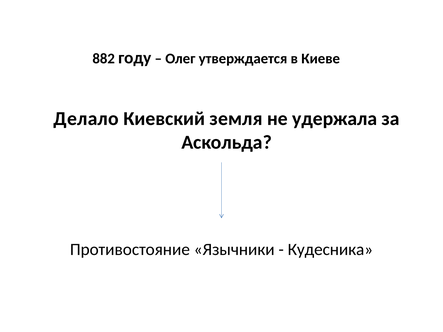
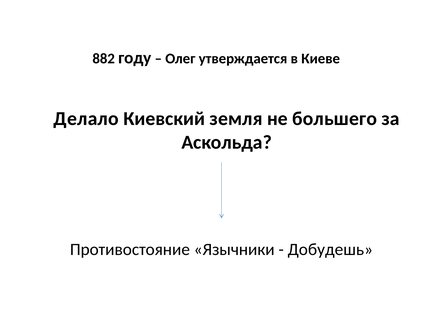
удержала: удержала -> большего
Кудесника: Кудесника -> Добудешь
